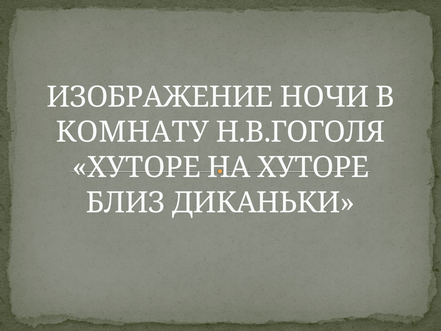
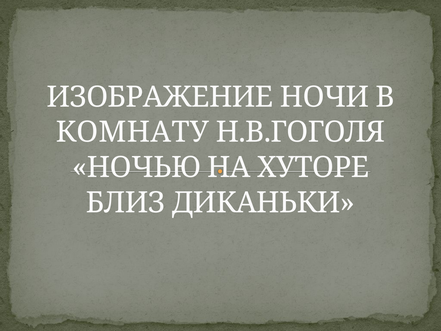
ХУТОРЕ at (137, 167): ХУТОРЕ -> НОЧЬЮ
